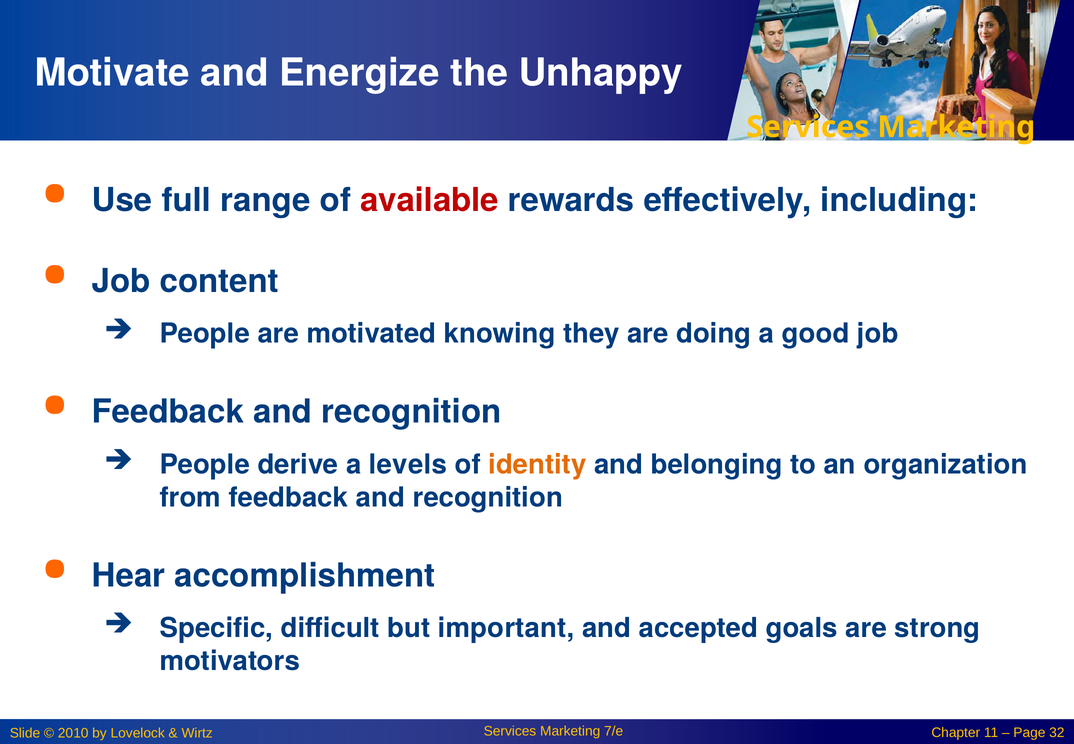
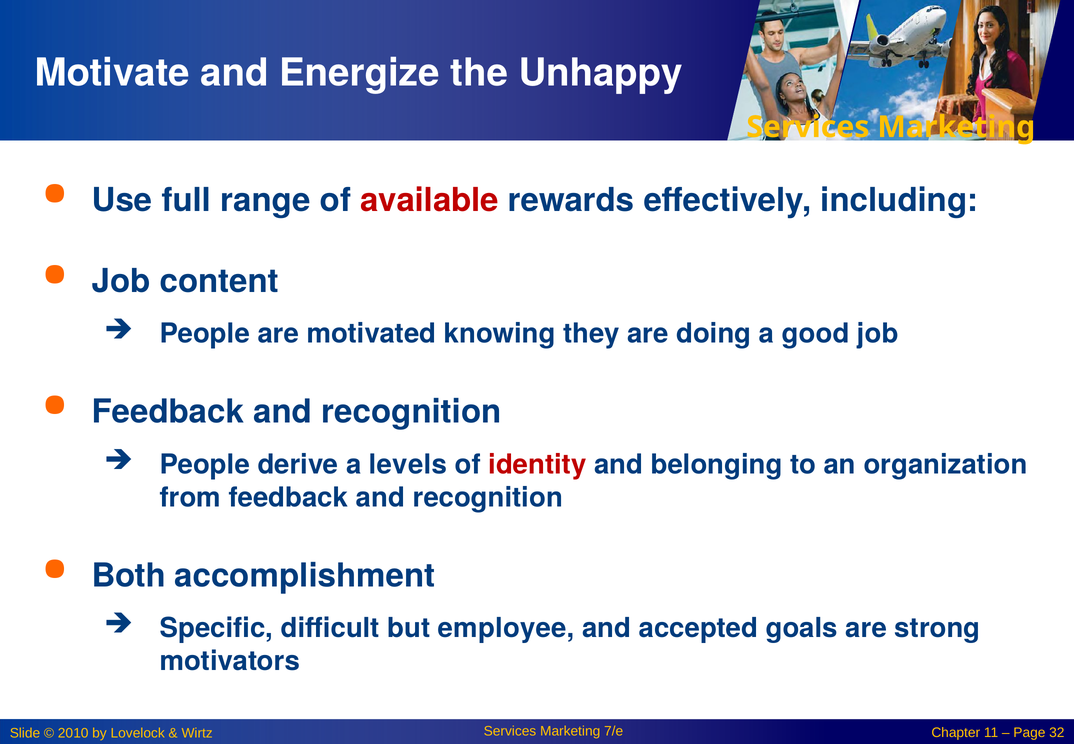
identity colour: orange -> red
Hear: Hear -> Both
important: important -> employee
